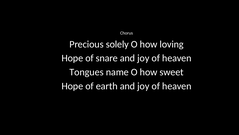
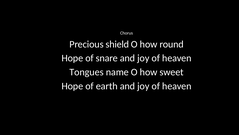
solely: solely -> shield
loving: loving -> round
